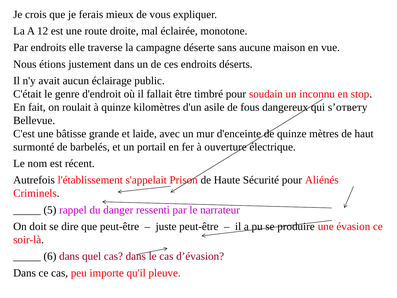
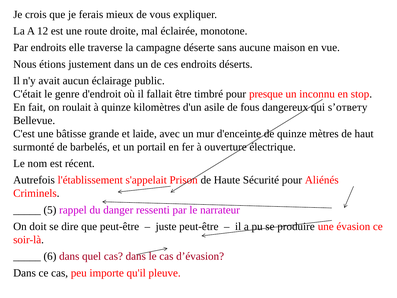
soudain: soudain -> presque
